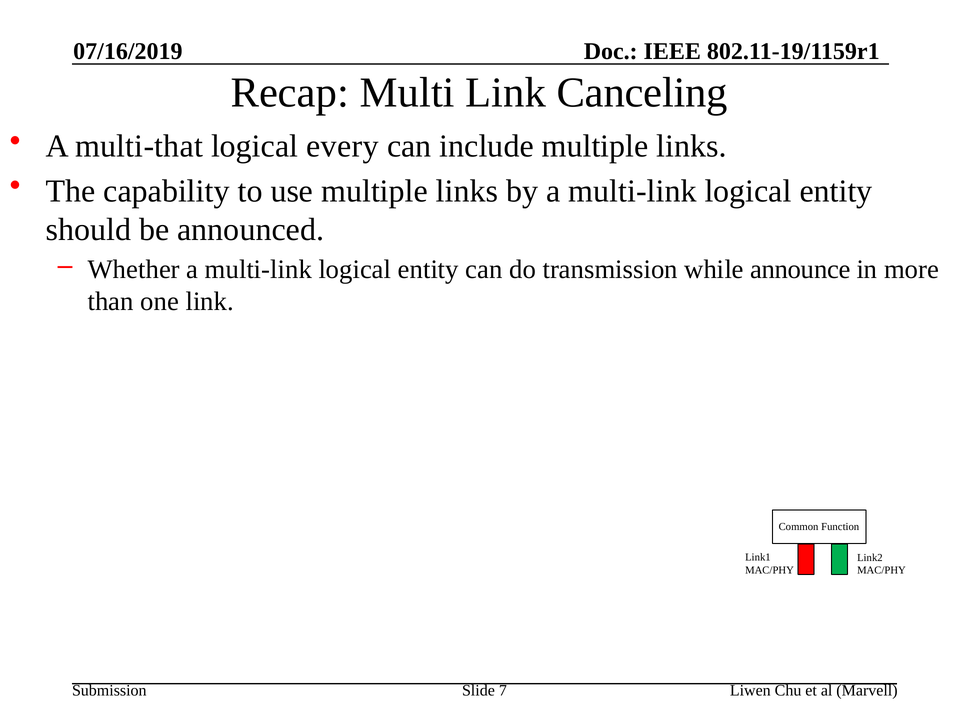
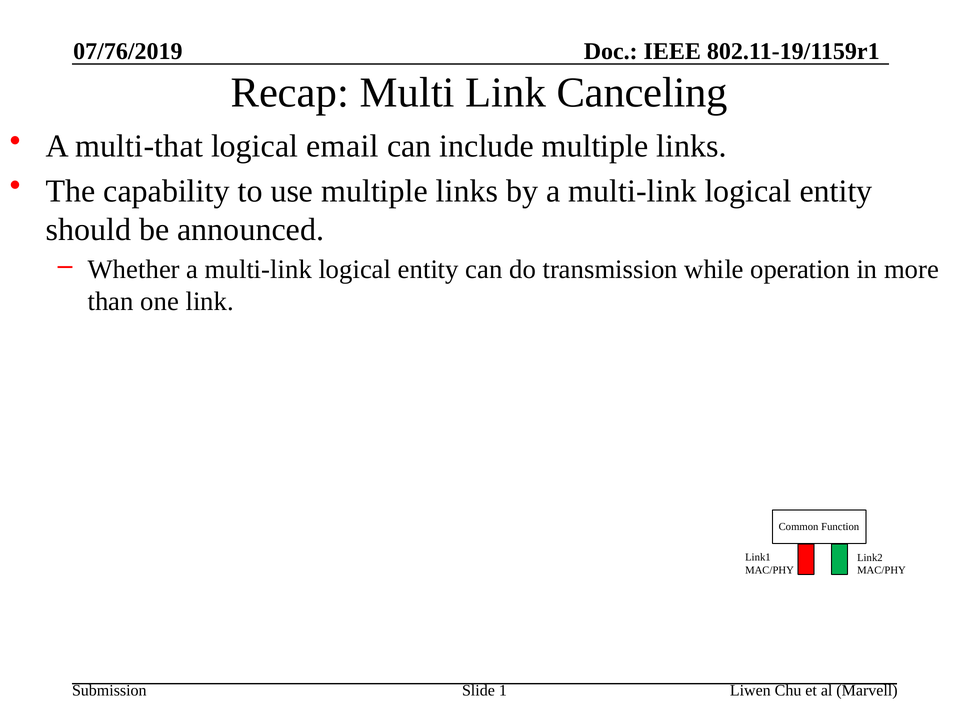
07/16/2019: 07/16/2019 -> 07/76/2019
every: every -> email
announce: announce -> operation
7: 7 -> 1
